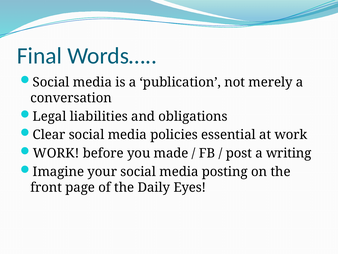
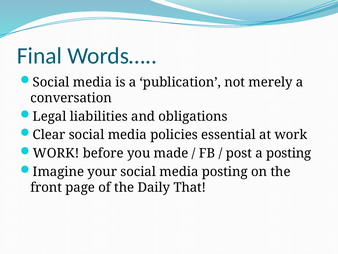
a writing: writing -> posting
Eyes: Eyes -> That
